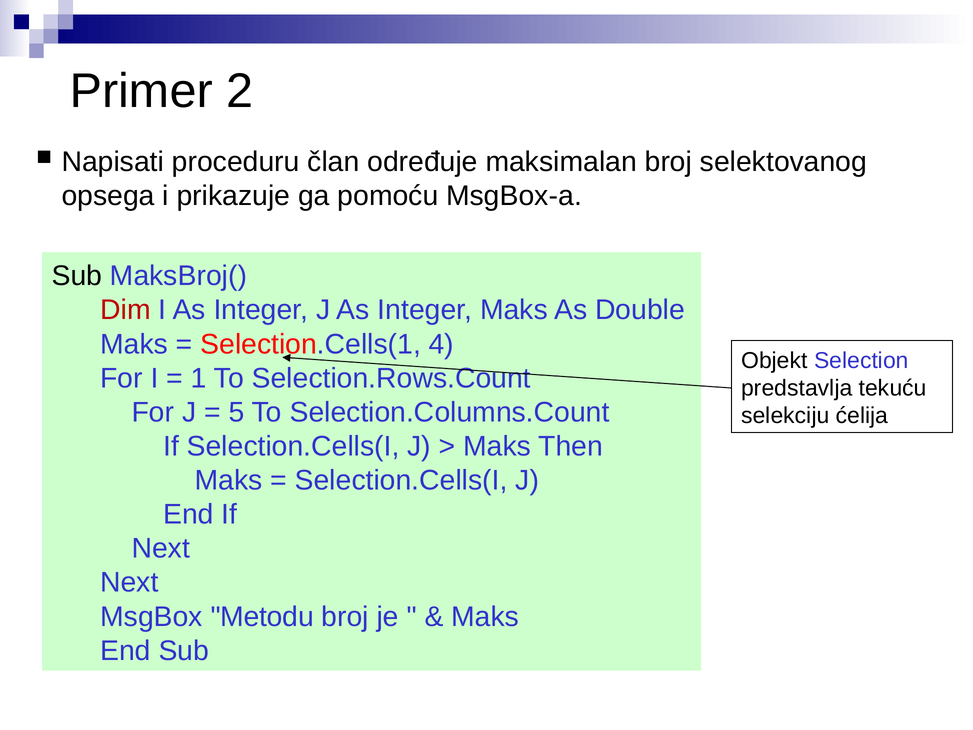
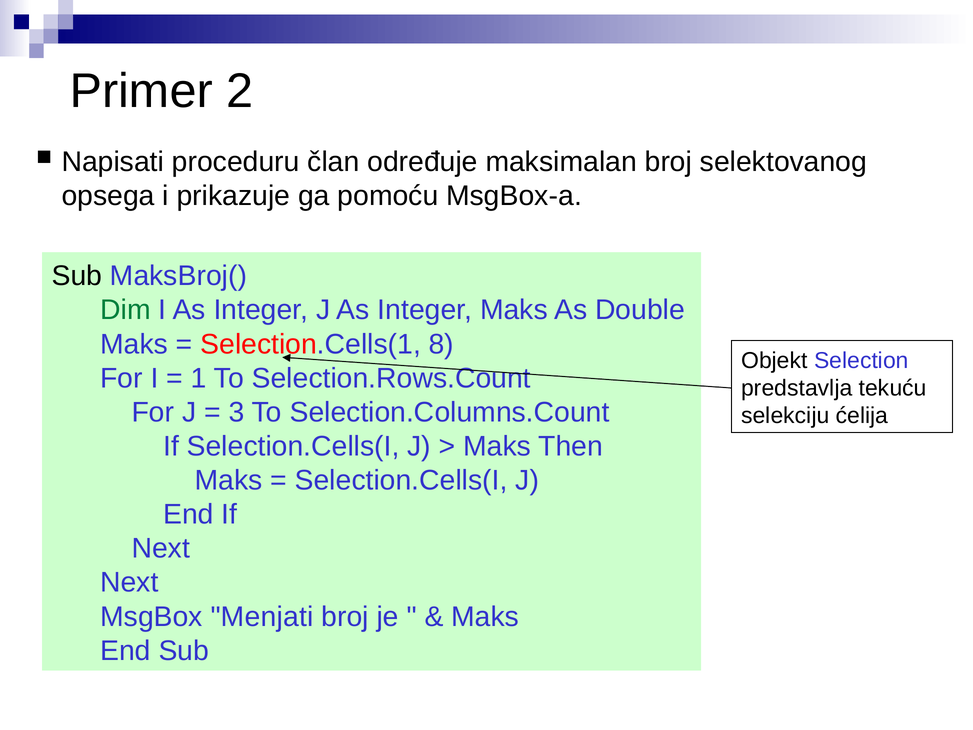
Dim colour: red -> green
4: 4 -> 8
5: 5 -> 3
Metodu: Metodu -> Menjati
